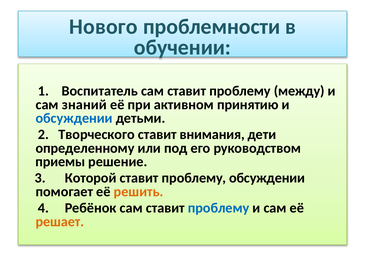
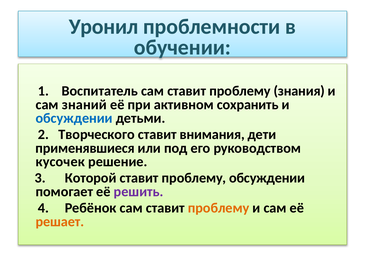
Нового: Нового -> Уронил
между: между -> знания
принятию: принятию -> сохранить
определенному: определенному -> применявшиеся
приемы: приемы -> кусочек
решить colour: orange -> purple
проблему at (219, 208) colour: blue -> orange
